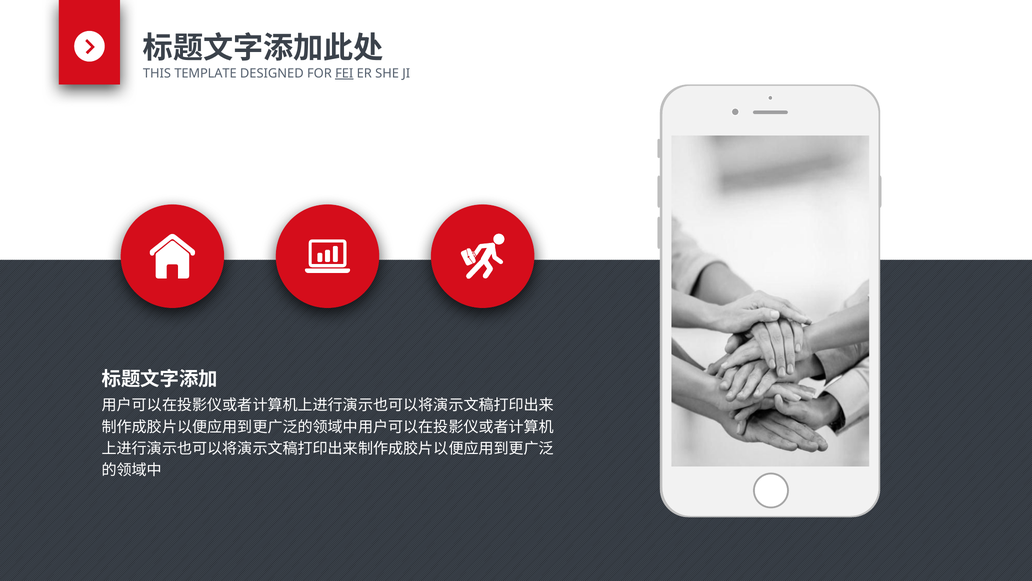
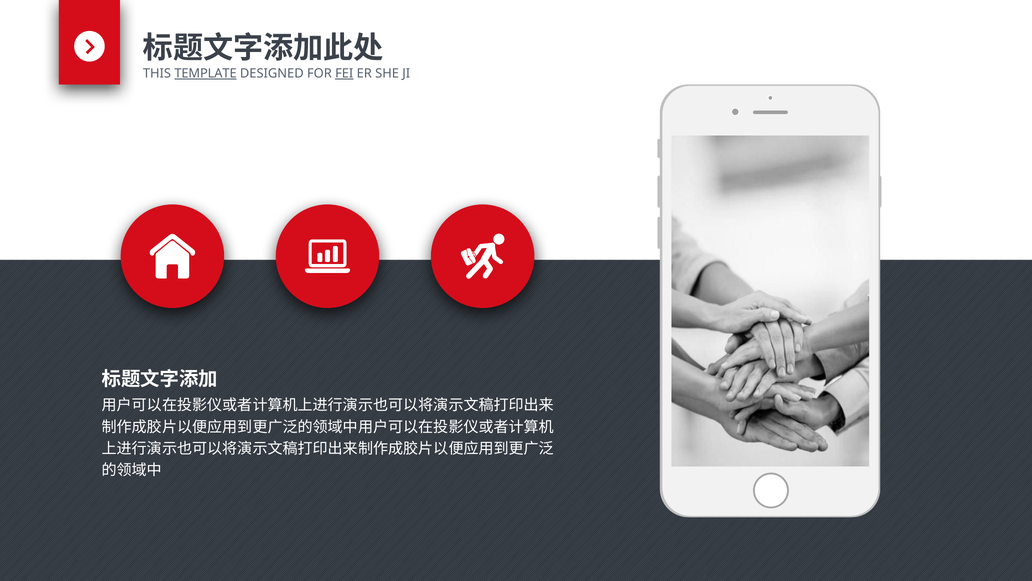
TEMPLATE underline: none -> present
